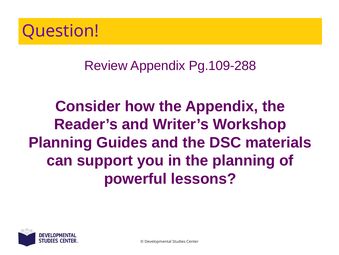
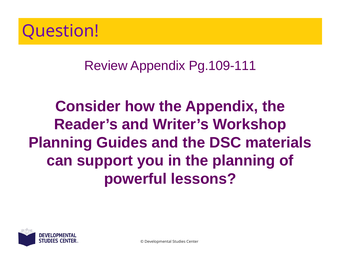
Pg.109-288: Pg.109-288 -> Pg.109-111
